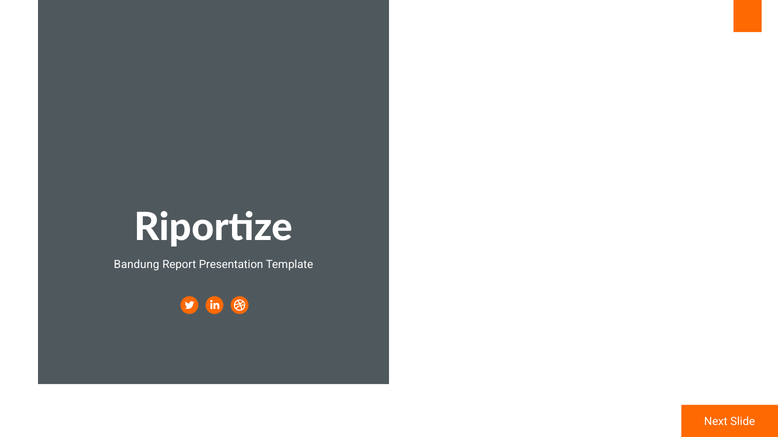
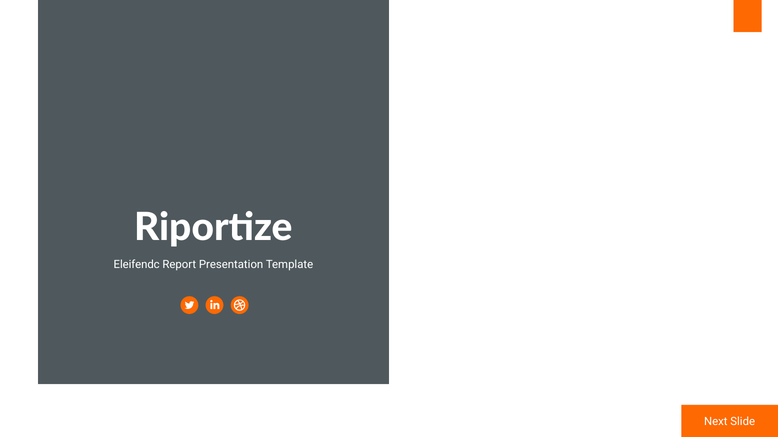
Bandung: Bandung -> Eleifendc
